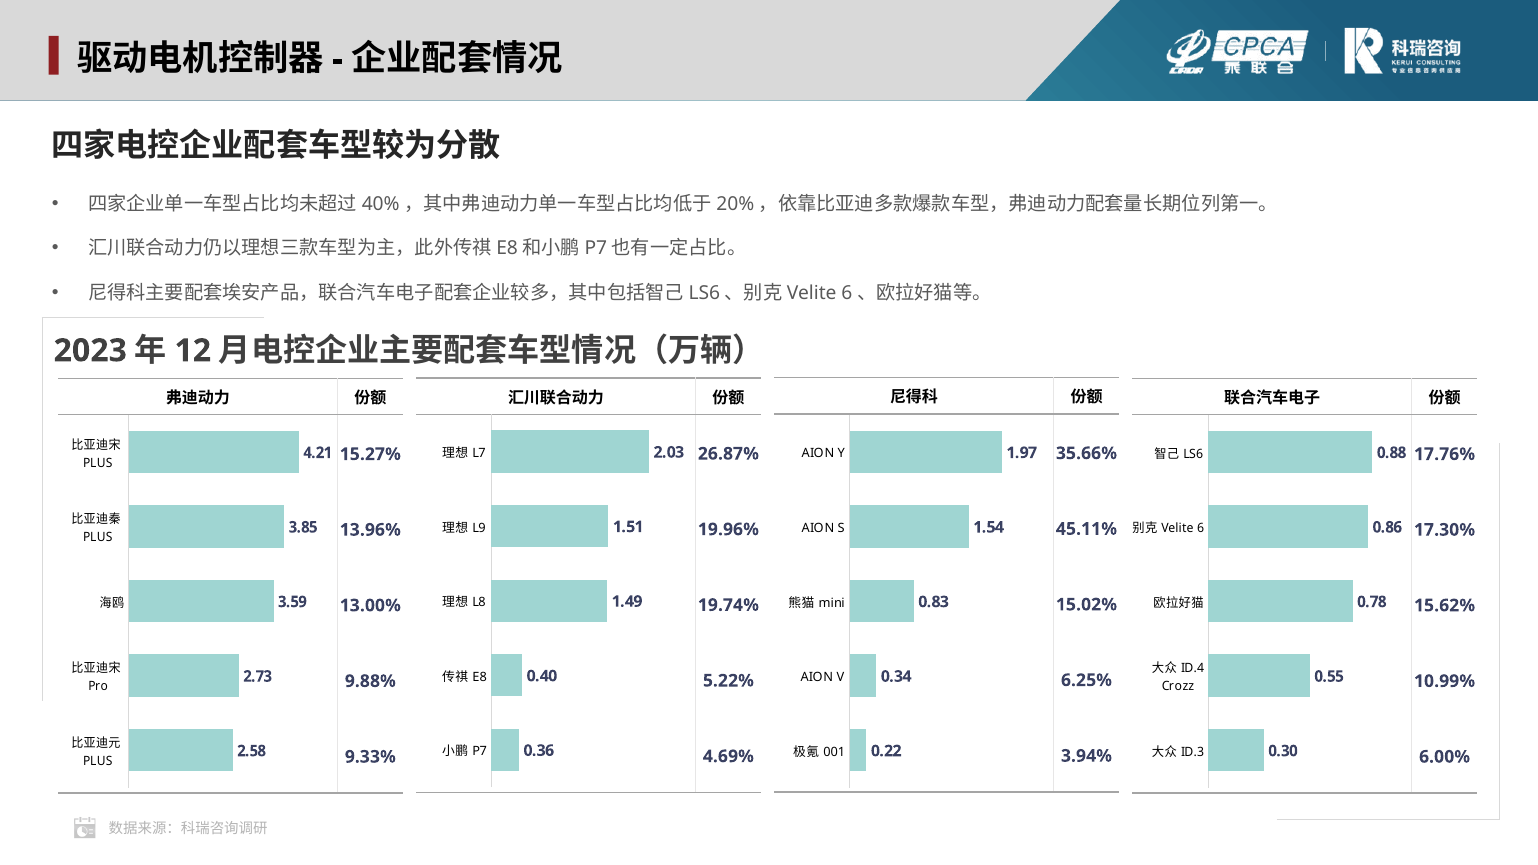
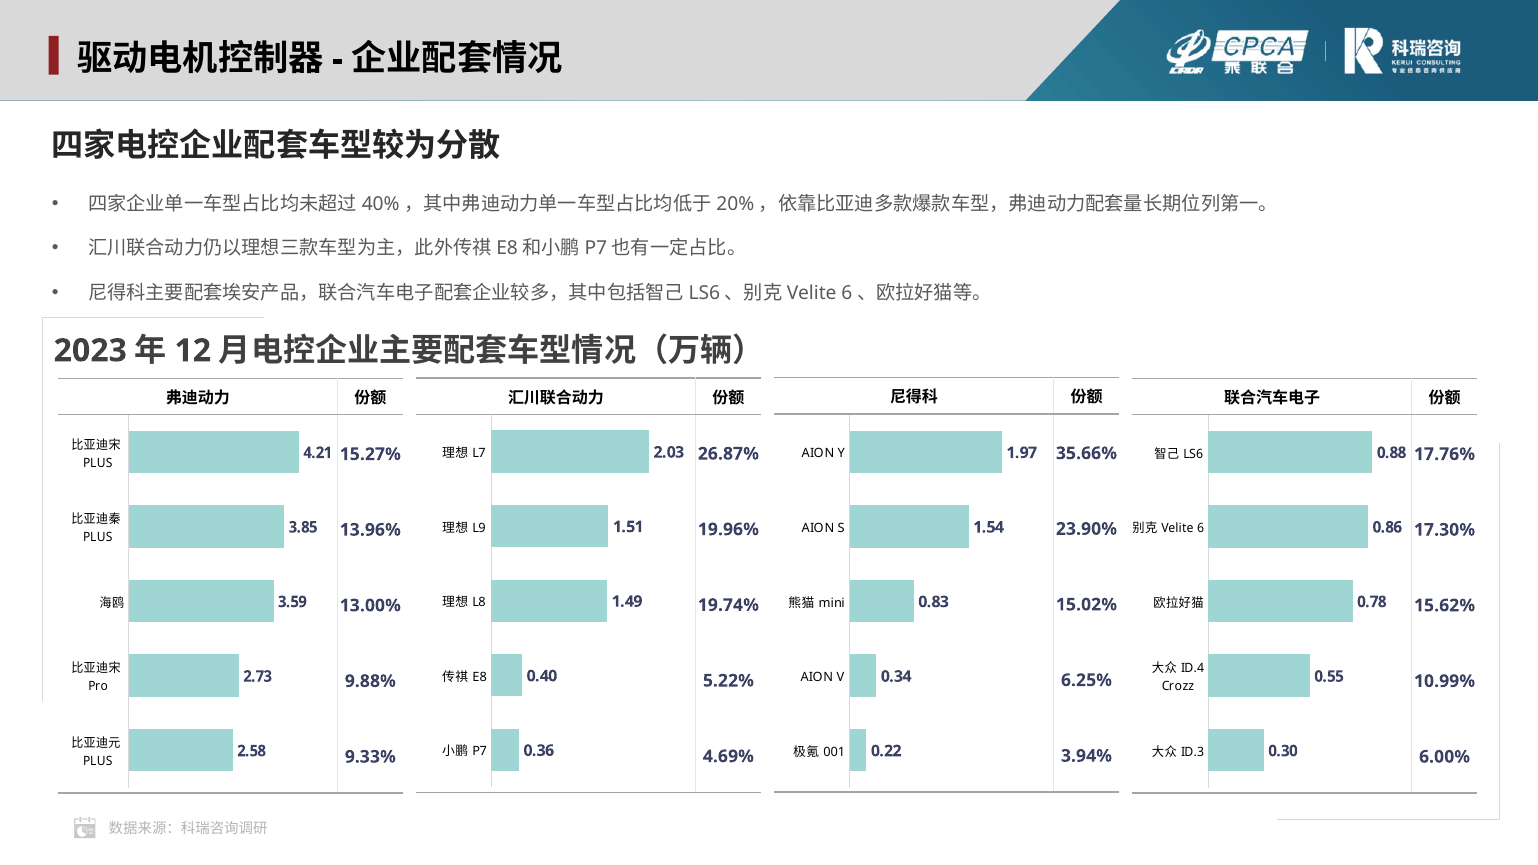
45.11%: 45.11% -> 23.90%
